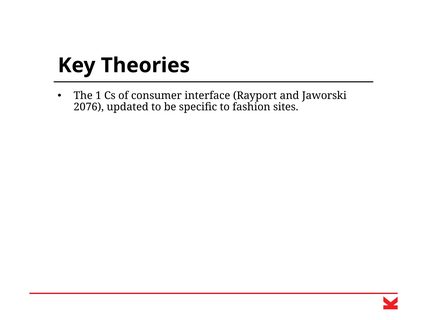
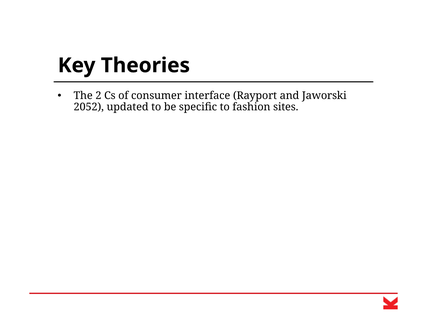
1: 1 -> 2
2076: 2076 -> 2052
